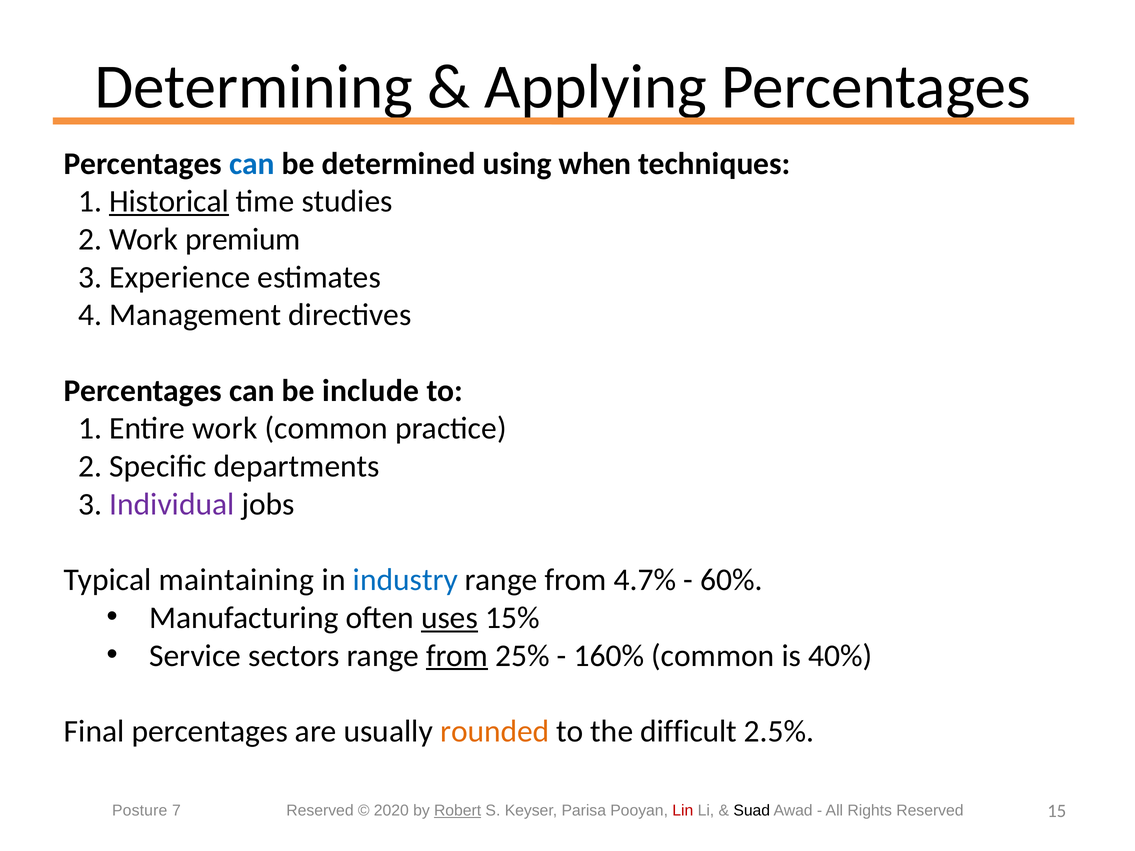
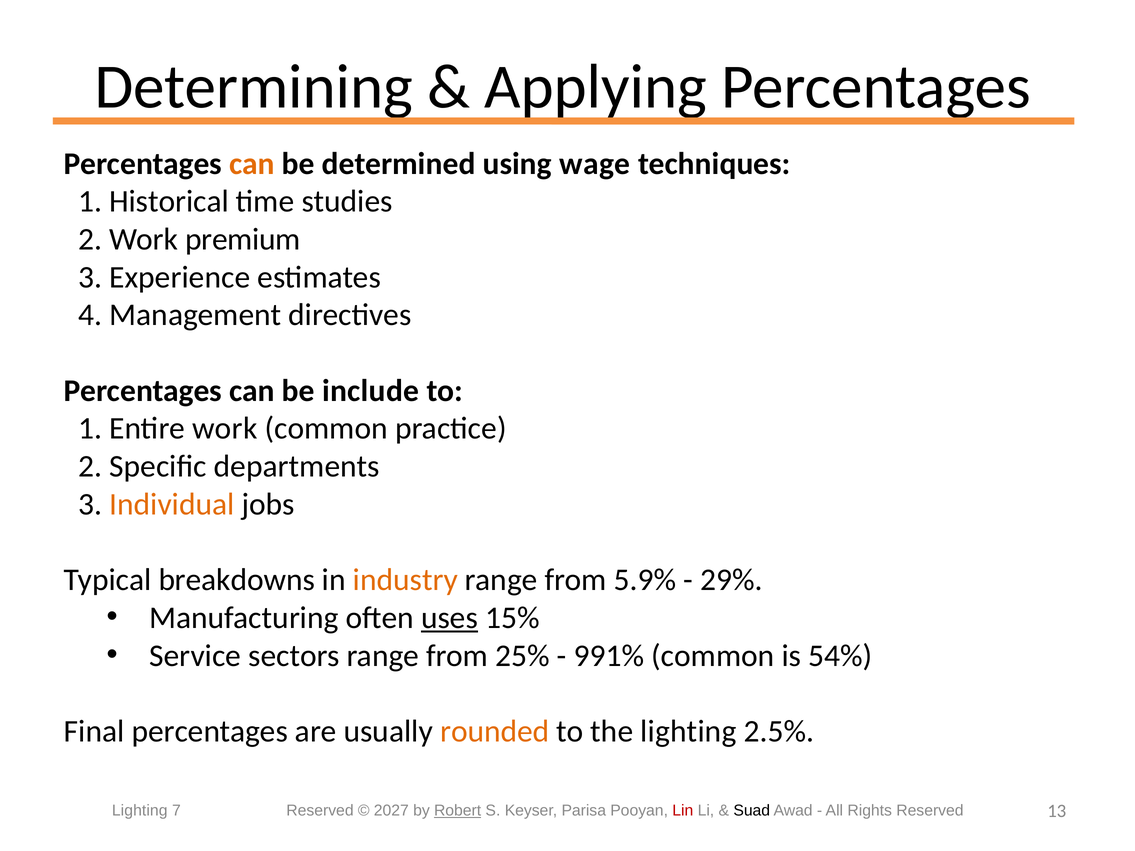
can at (252, 164) colour: blue -> orange
when: when -> wage
Historical underline: present -> none
Individual colour: purple -> orange
maintaining: maintaining -> breakdowns
industry colour: blue -> orange
4.7%: 4.7% -> 5.9%
60%: 60% -> 29%
from at (457, 656) underline: present -> none
160%: 160% -> 991%
40%: 40% -> 54%
the difficult: difficult -> lighting
Posture at (140, 811): Posture -> Lighting
2020: 2020 -> 2027
15: 15 -> 13
